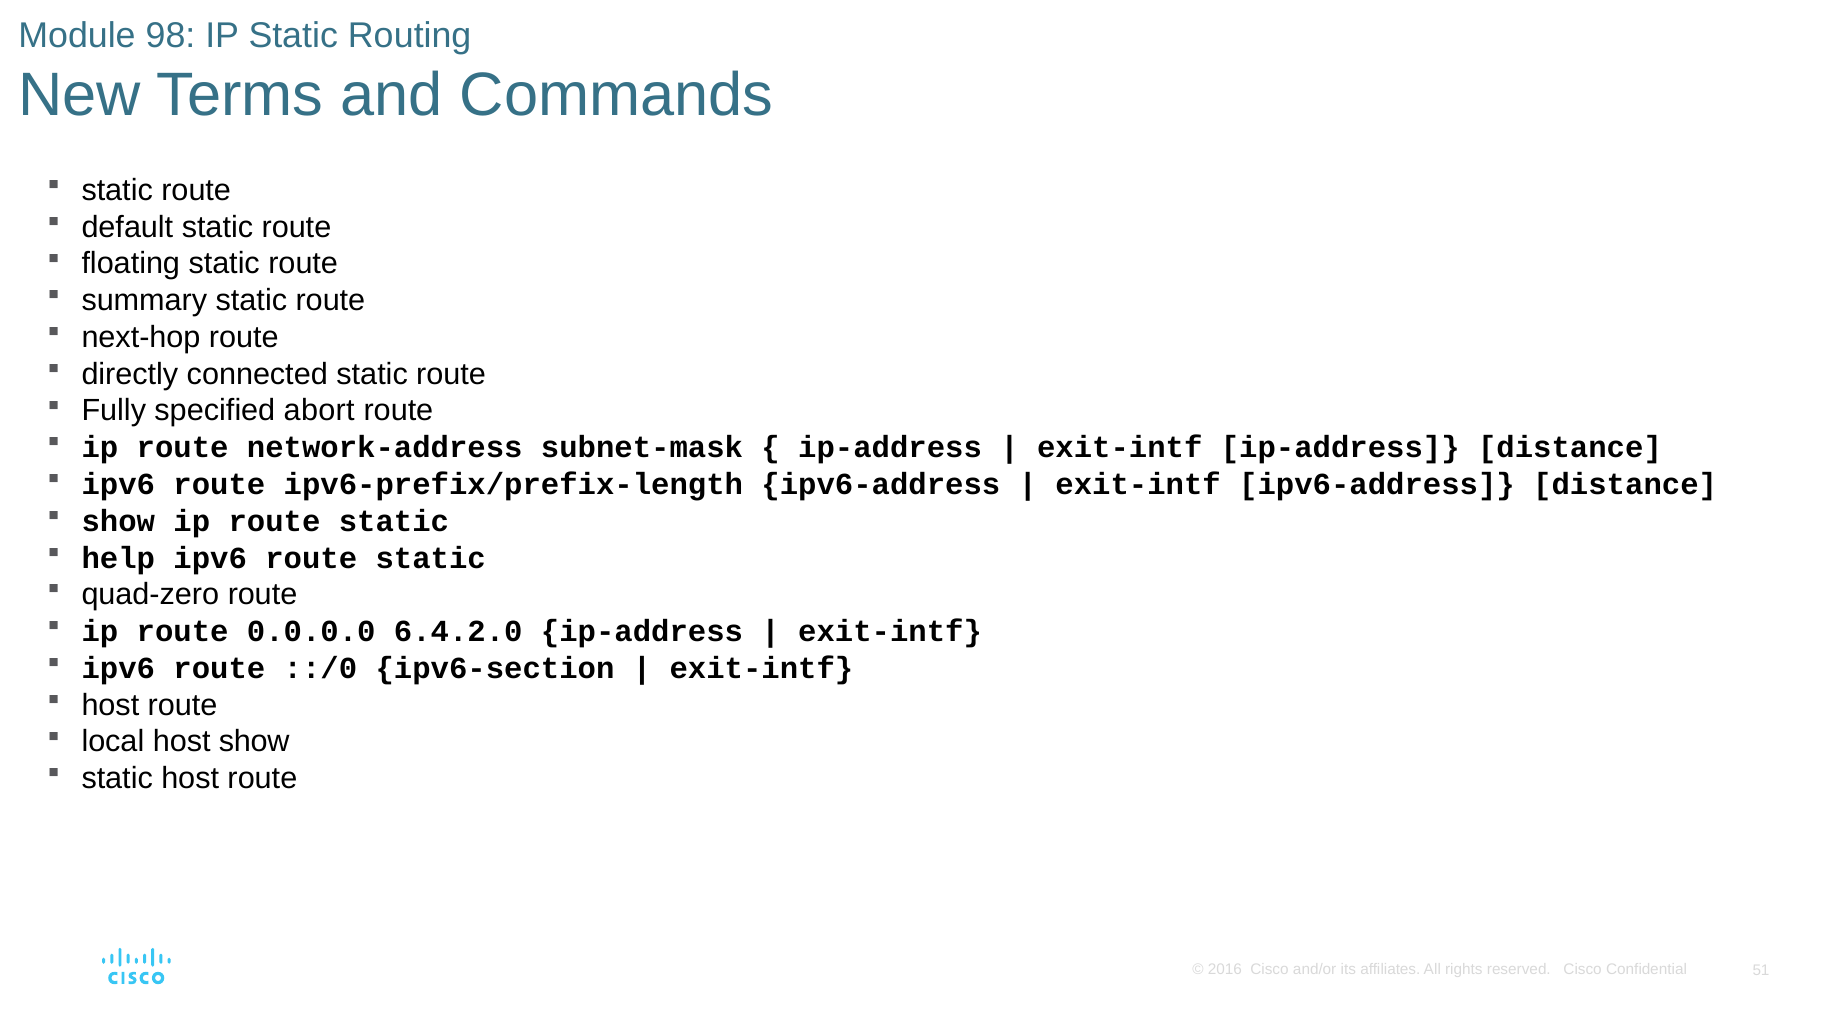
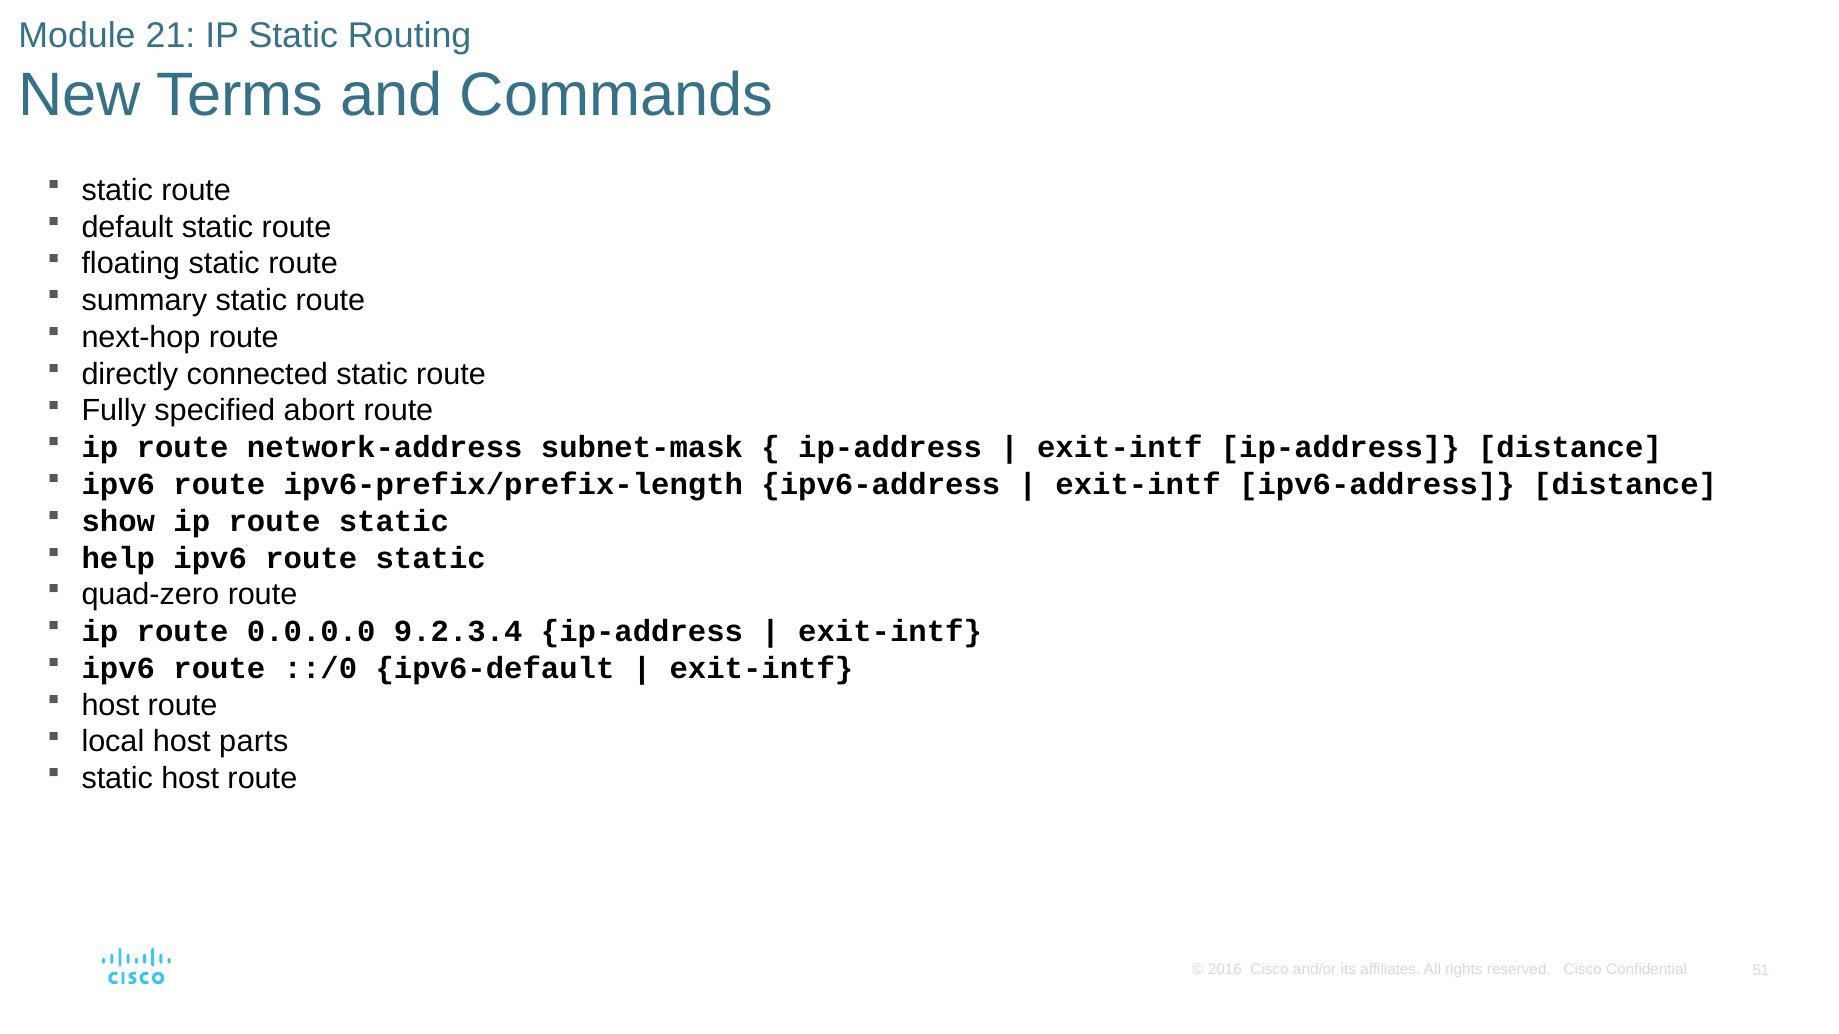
98: 98 -> 21
6.4.2.0: 6.4.2.0 -> 9.2.3.4
ipv6-section: ipv6-section -> ipv6-default
host show: show -> parts
